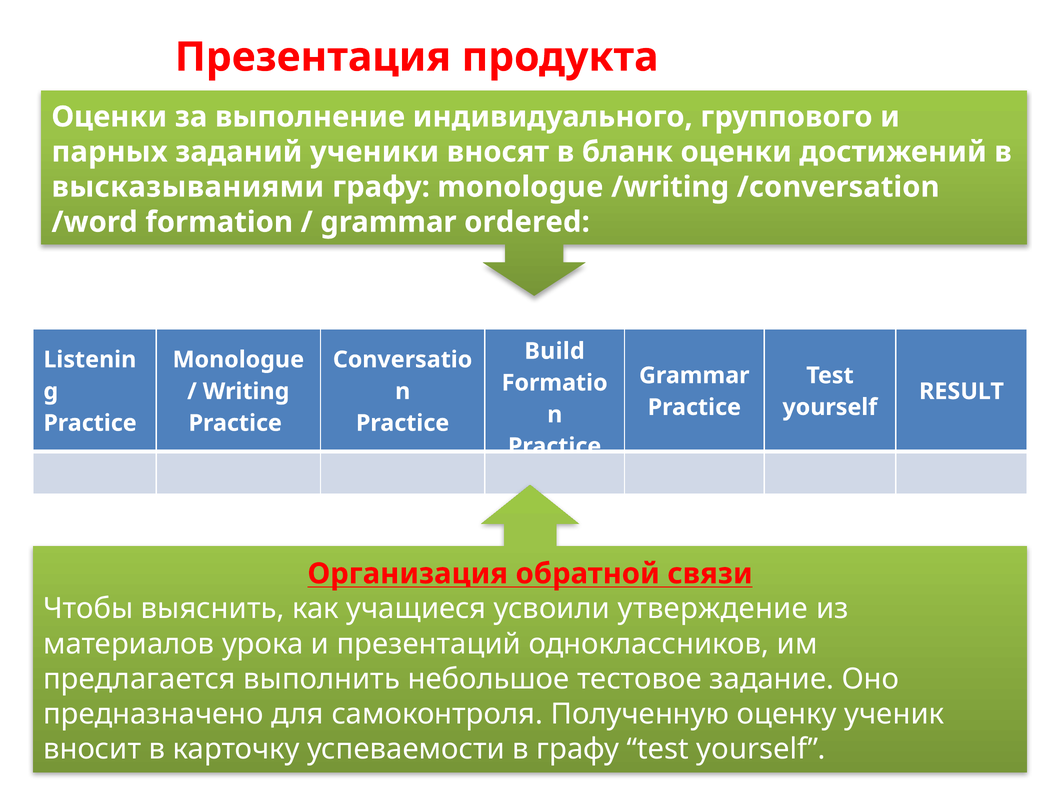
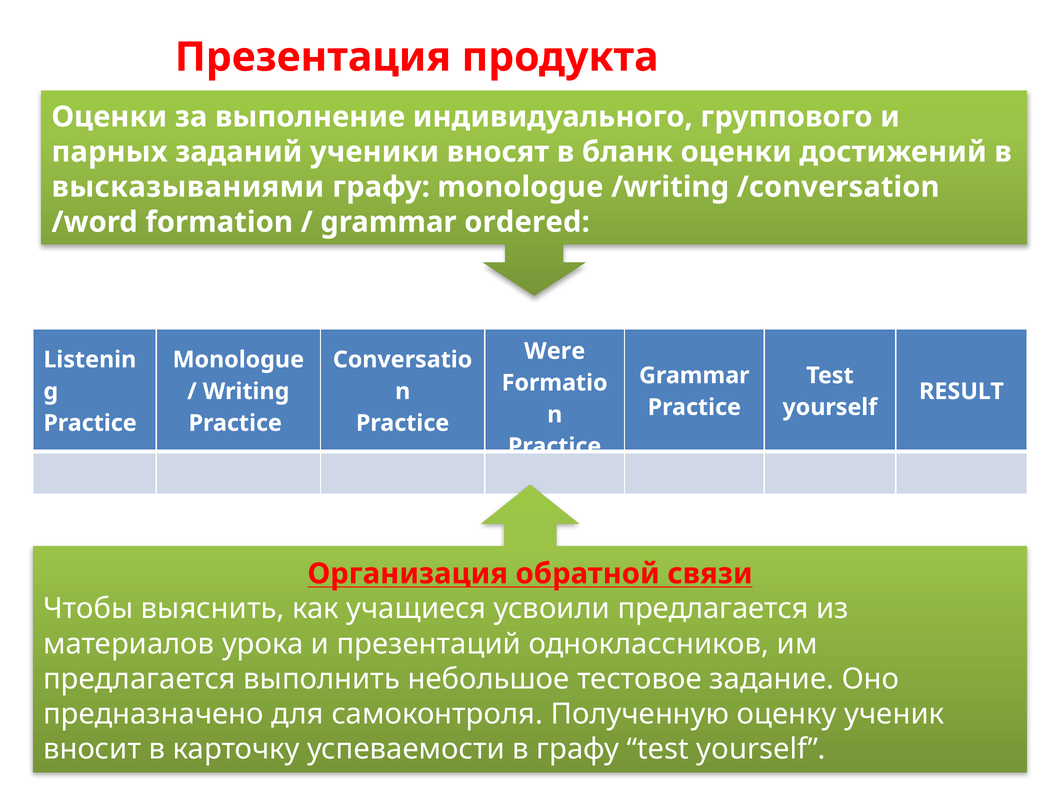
Build: Build -> Were
усвоили утверждение: утверждение -> предлагается
